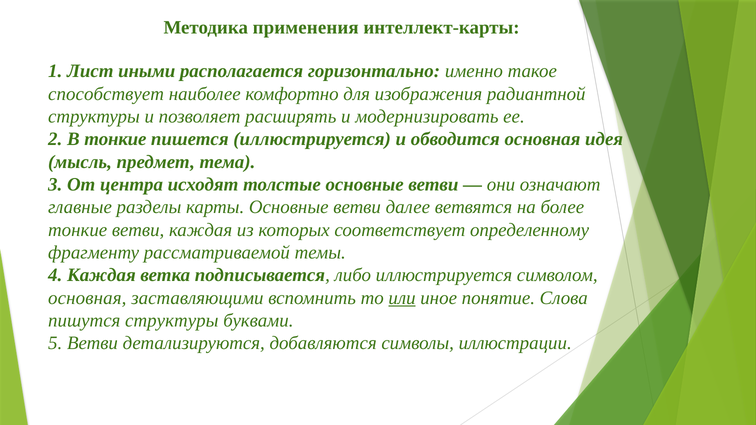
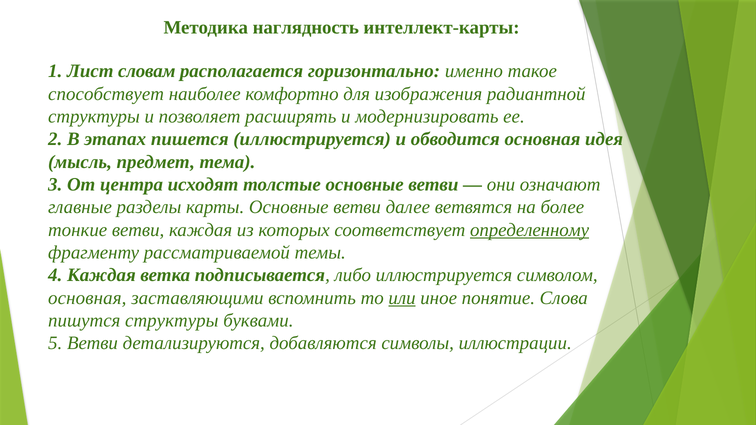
применения: применения -> наглядность
иными: иными -> словам
В тонкие: тонкие -> этапах
определенному underline: none -> present
